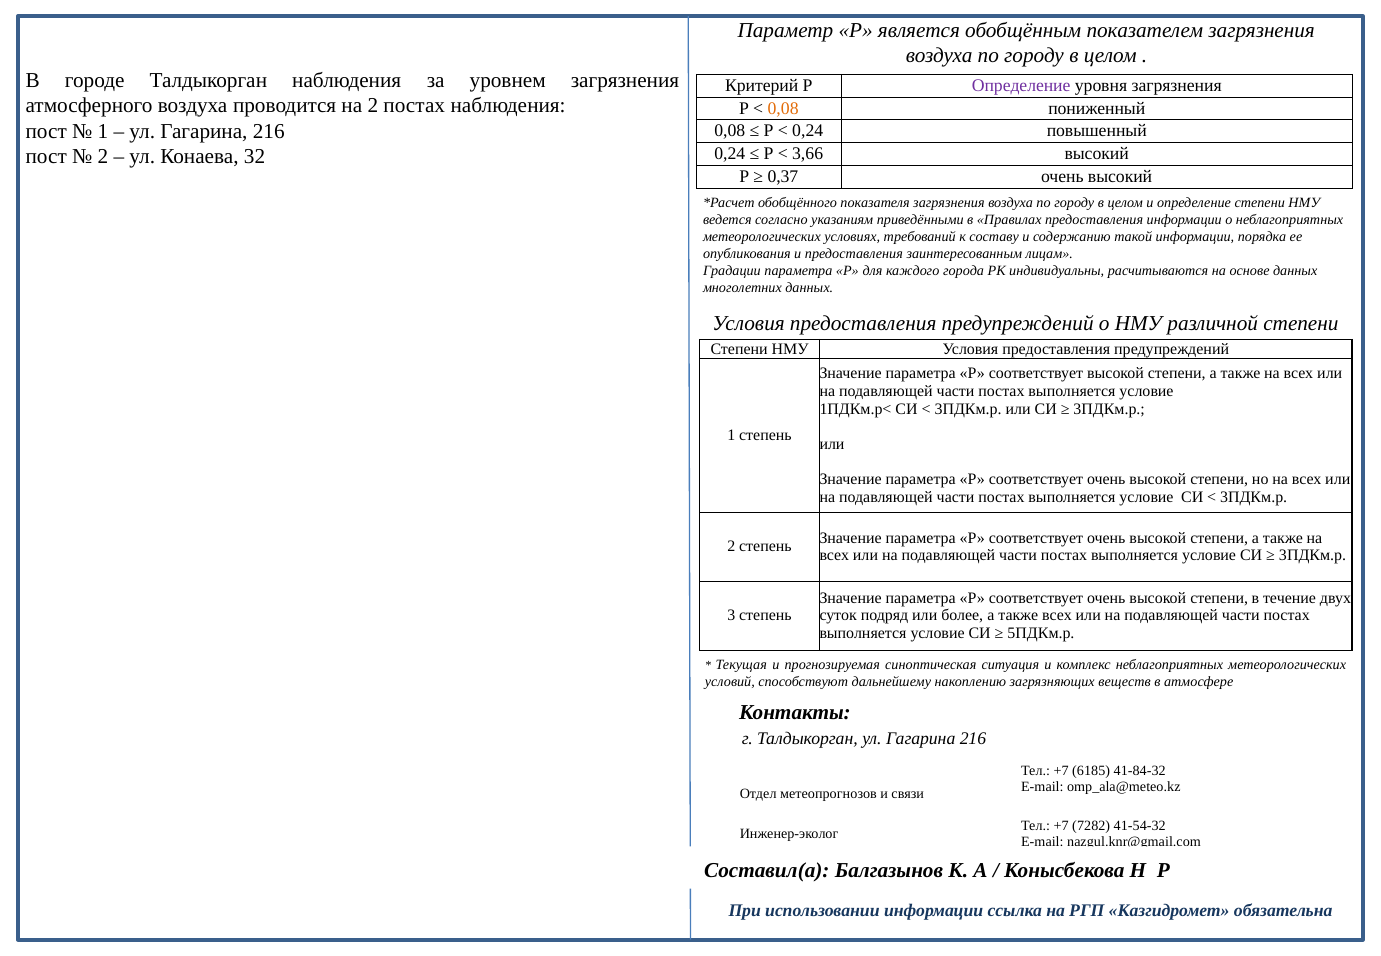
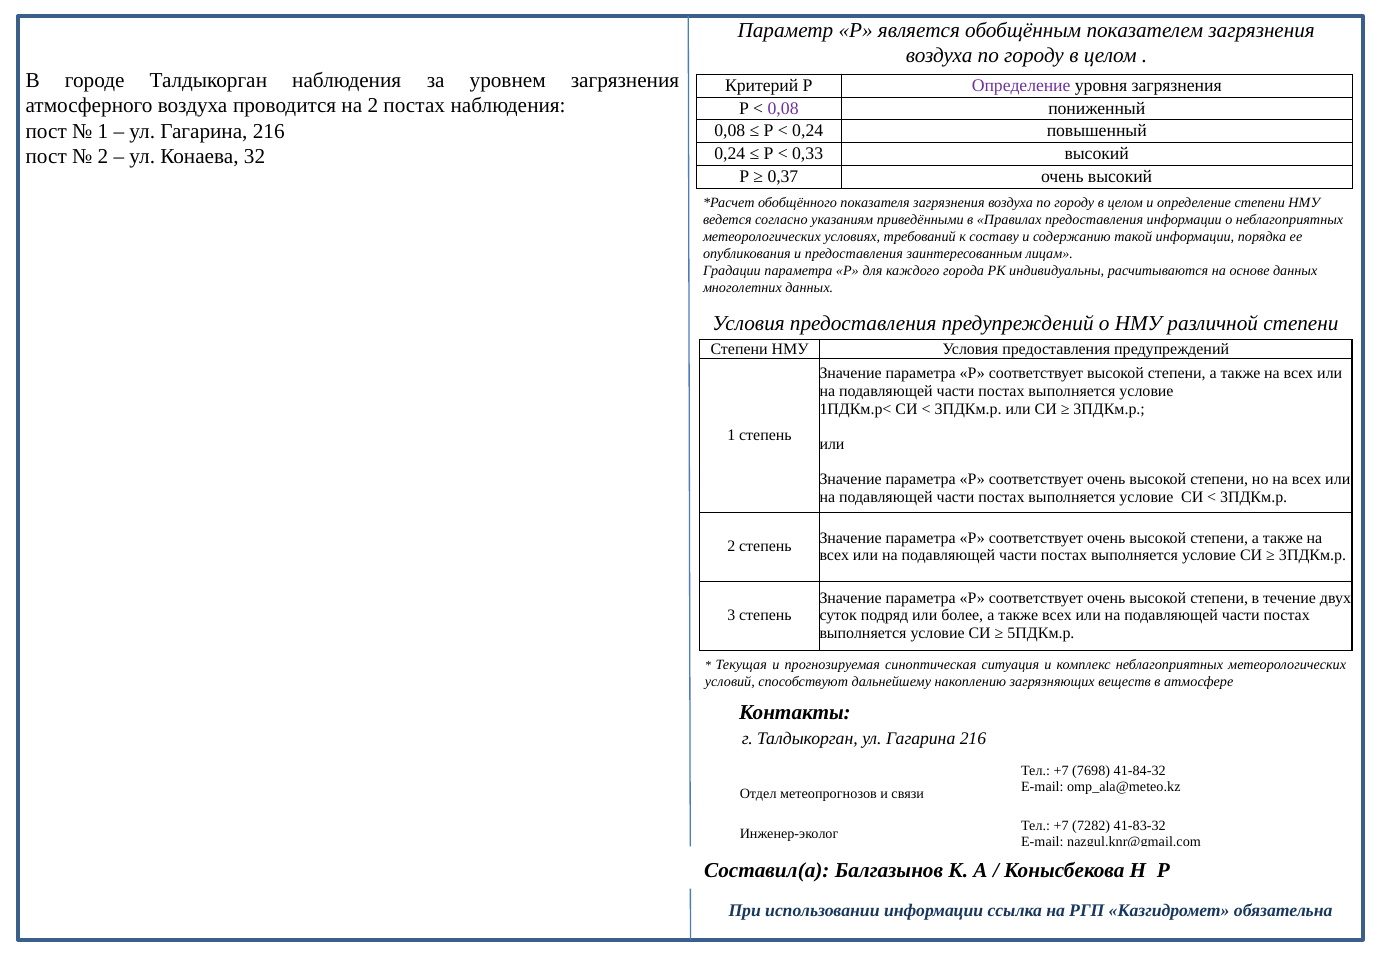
0,08 at (783, 108) colour: orange -> purple
3,66: 3,66 -> 0,33
6185: 6185 -> 7698
41-54-32: 41-54-32 -> 41-83-32
